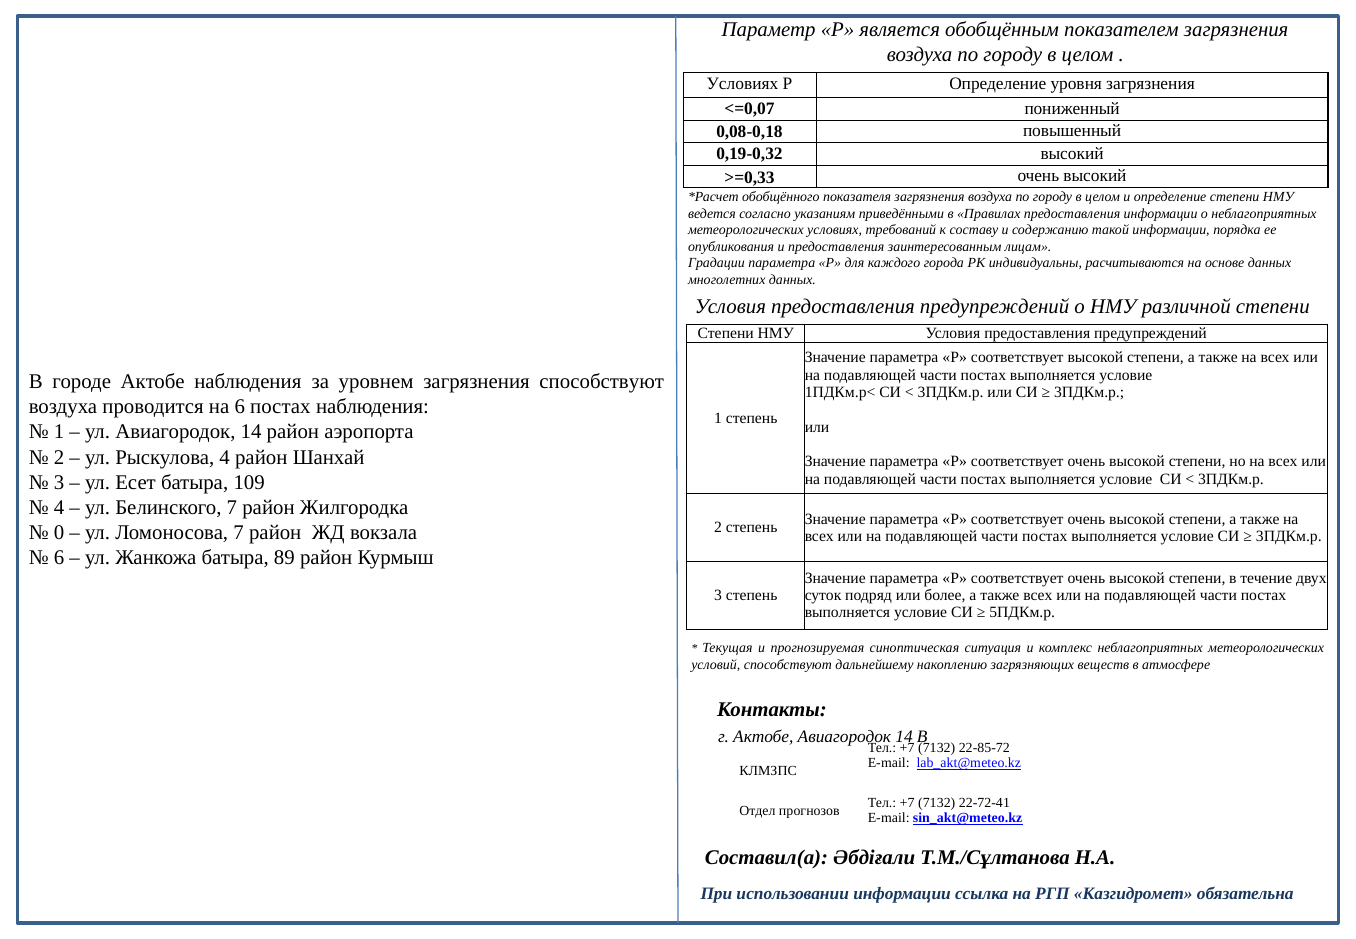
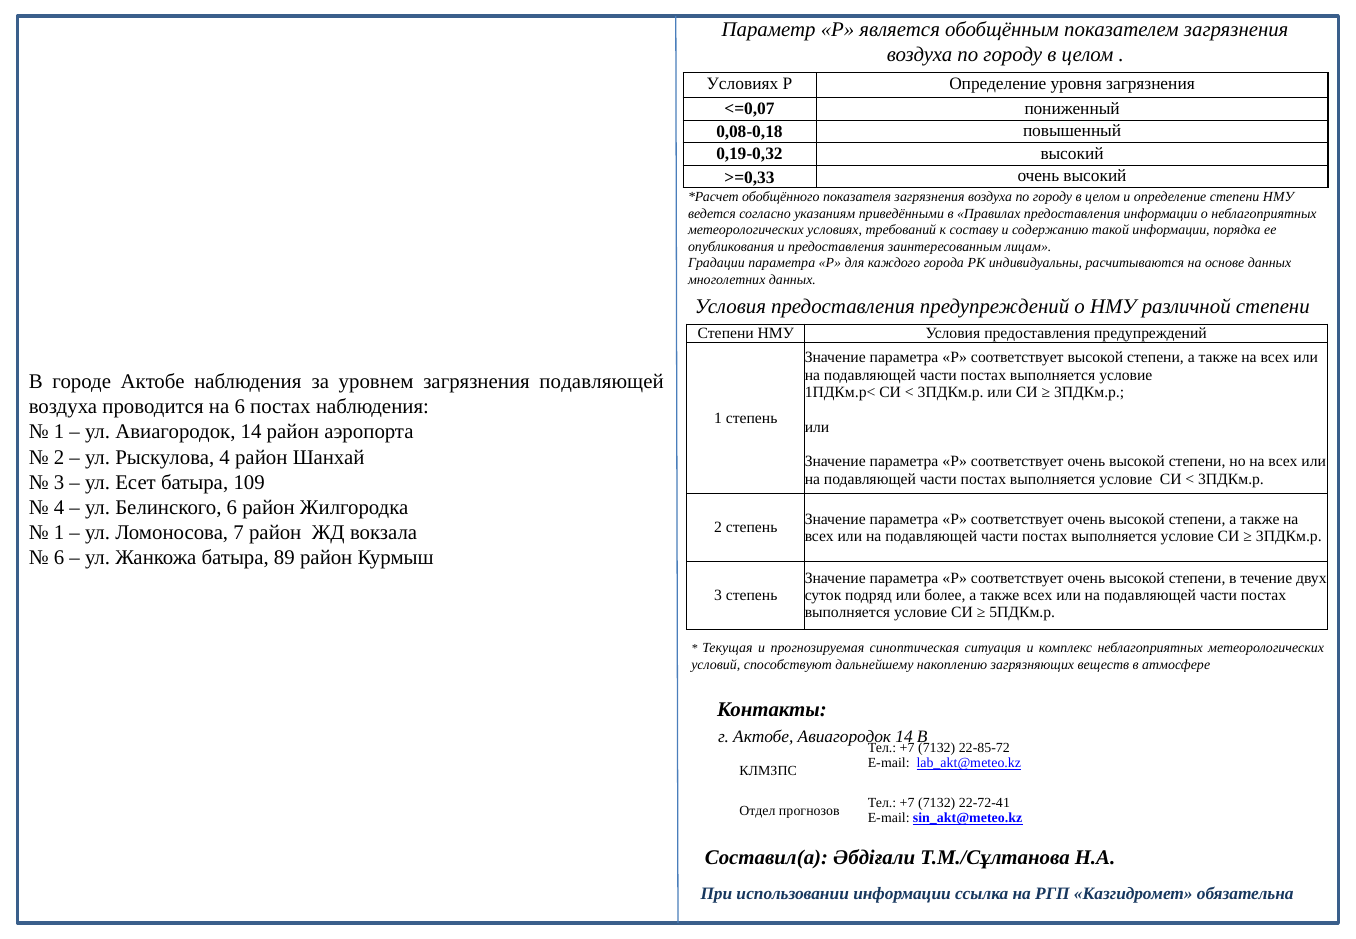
загрязнения способствуют: способствуют -> подавляющей
Белинского 7: 7 -> 6
0 at (59, 532): 0 -> 1
